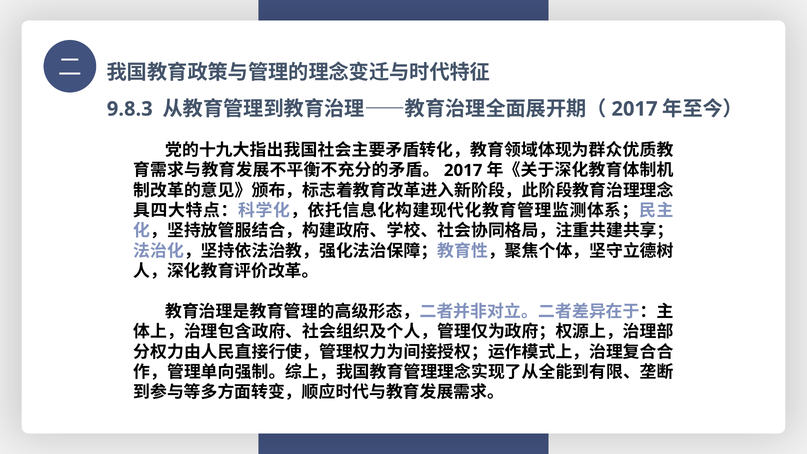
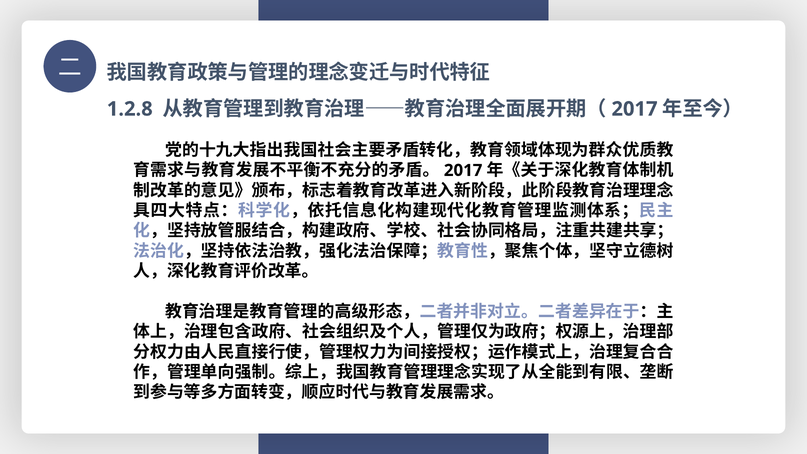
9.8.3: 9.8.3 -> 1.2.8
